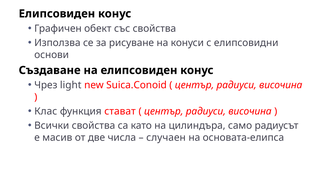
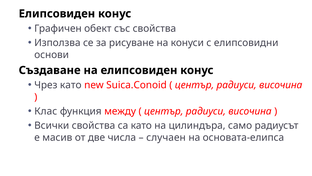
Чрез light: light -> като
стават: стават -> между
